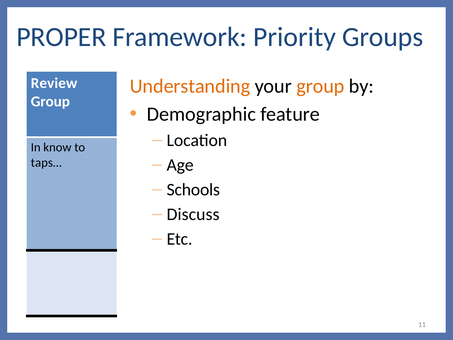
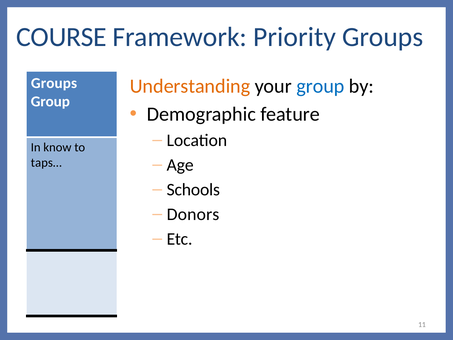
PROPER: PROPER -> COURSE
Review at (54, 83): Review -> Groups
group at (320, 86) colour: orange -> blue
Discuss: Discuss -> Donors
